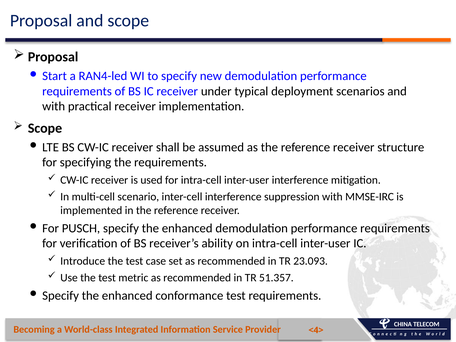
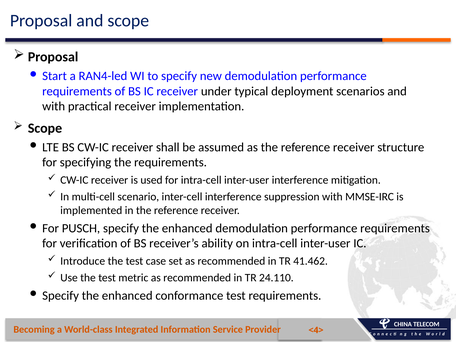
23.093: 23.093 -> 41.462
51.357: 51.357 -> 24.110
